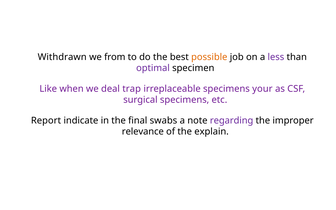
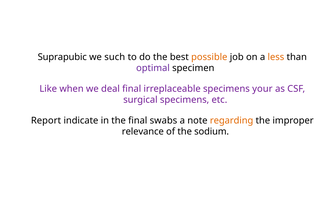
Withdrawn: Withdrawn -> Suprapubic
from: from -> such
less colour: purple -> orange
deal trap: trap -> final
regarding colour: purple -> orange
explain: explain -> sodium
